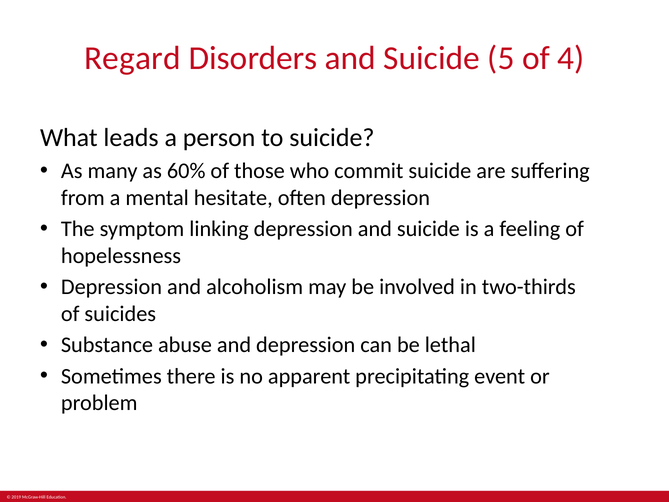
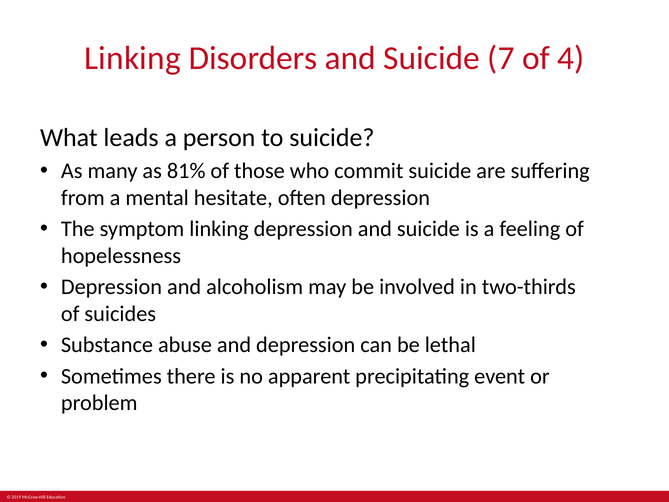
Regard at (133, 58): Regard -> Linking
5: 5 -> 7
60%: 60% -> 81%
